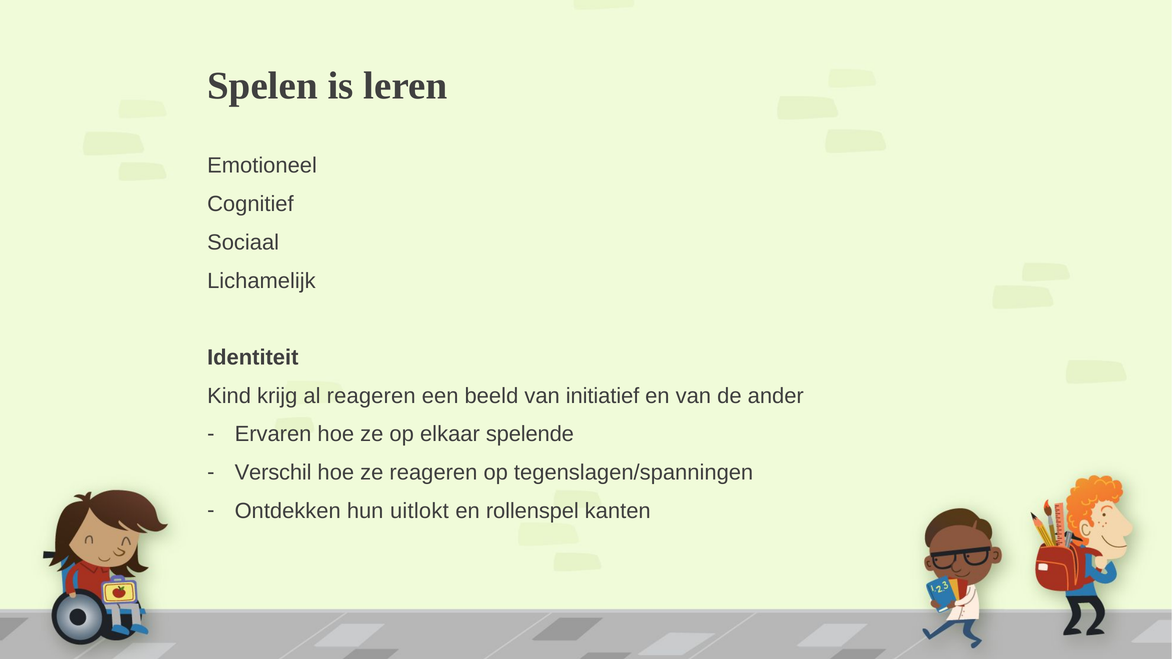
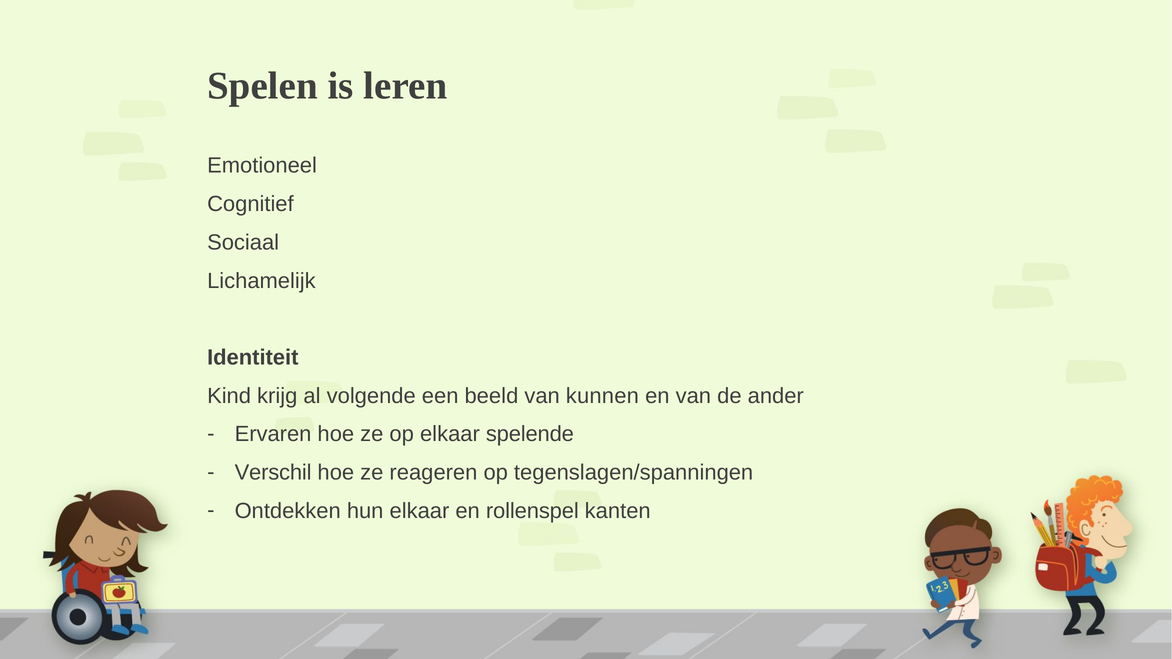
al reageren: reageren -> volgende
initiatief: initiatief -> kunnen
hun uitlokt: uitlokt -> elkaar
